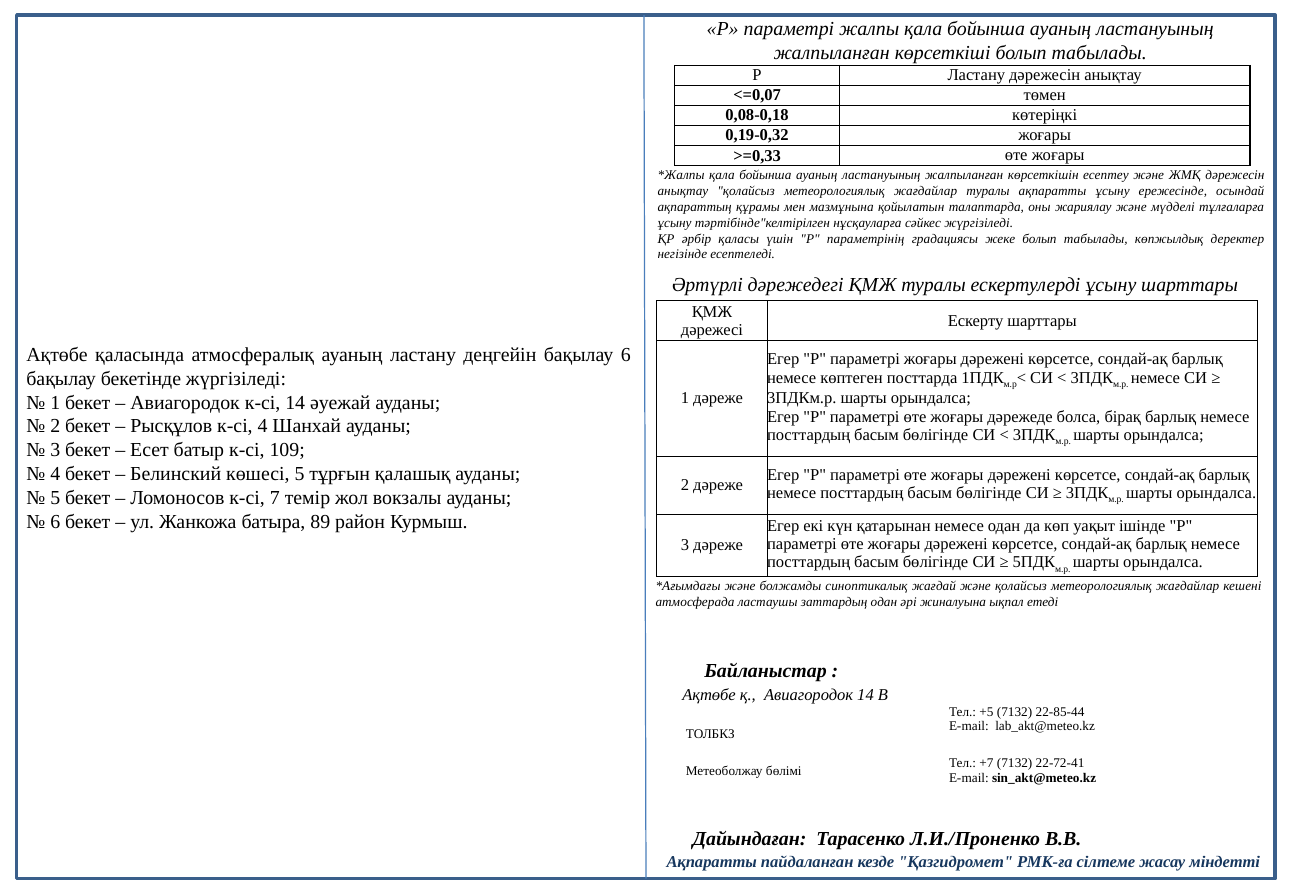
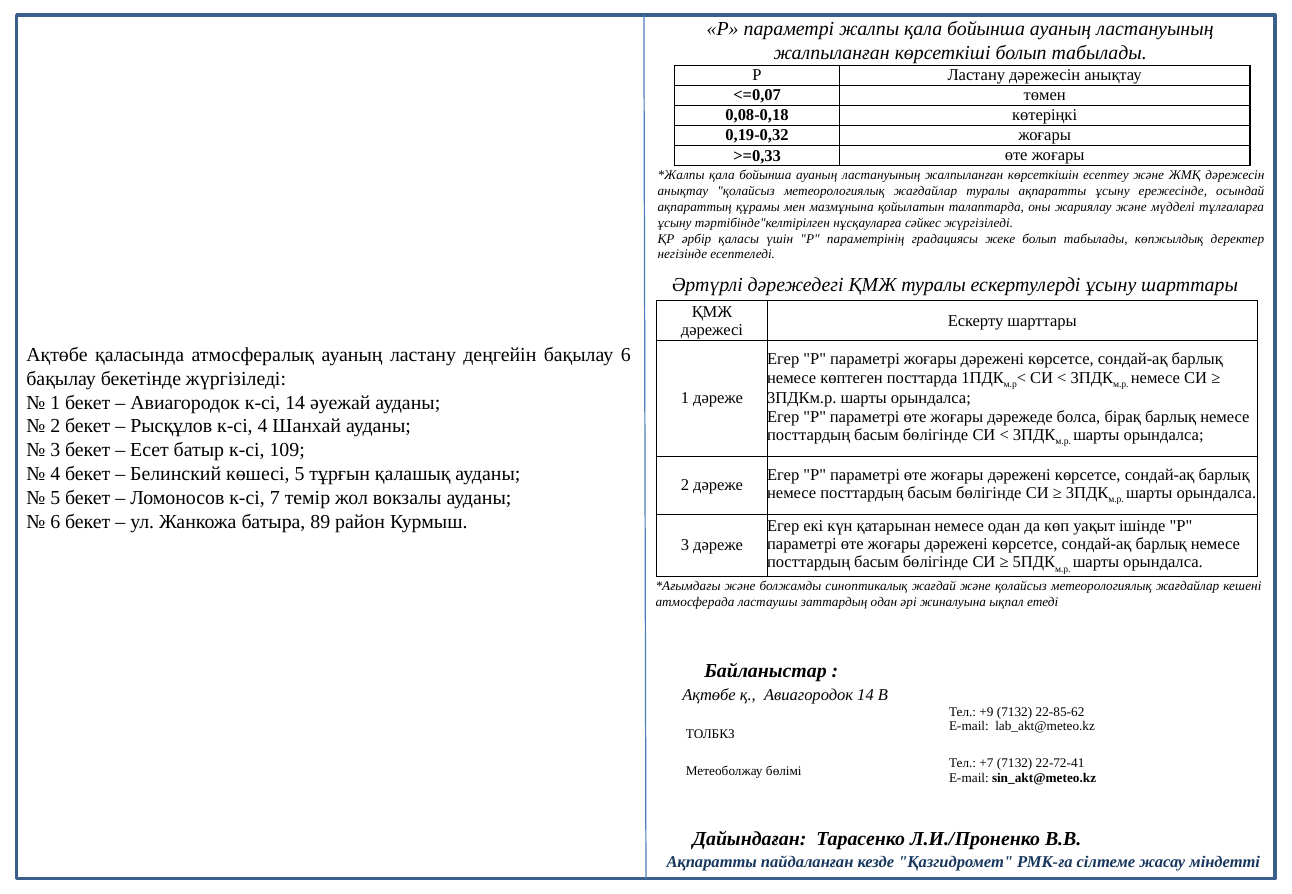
+5: +5 -> +9
22-85-44: 22-85-44 -> 22-85-62
